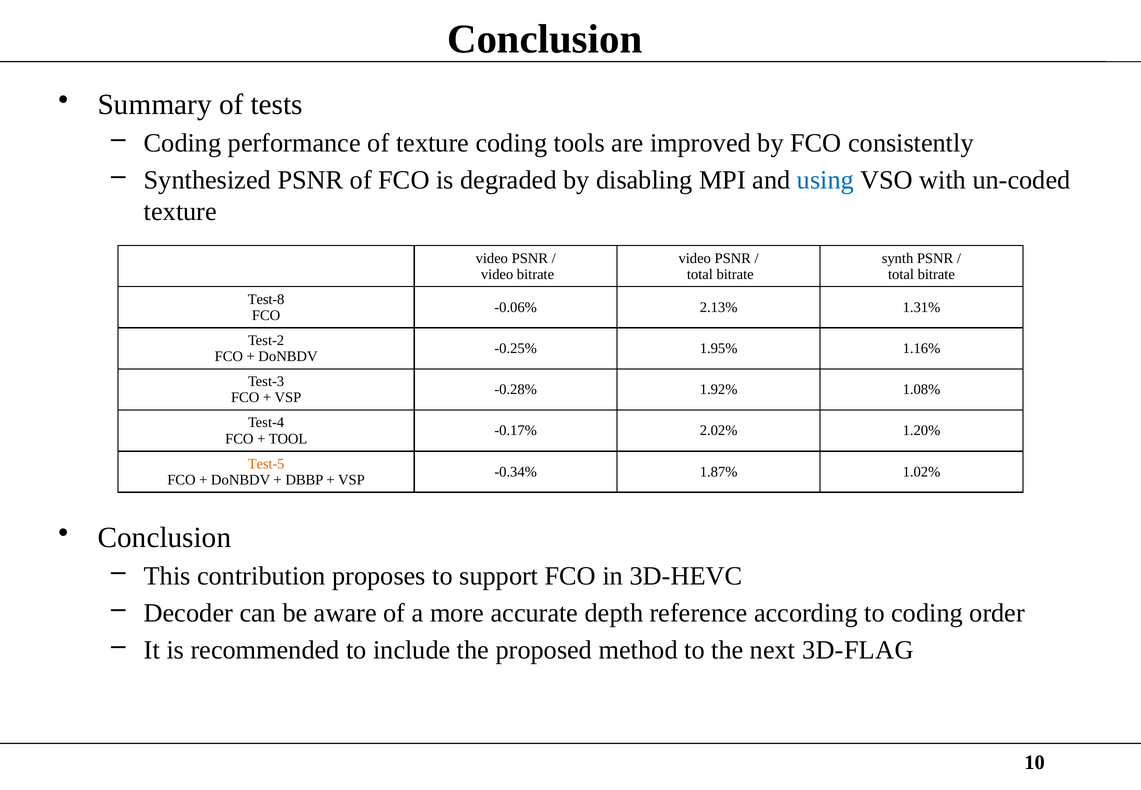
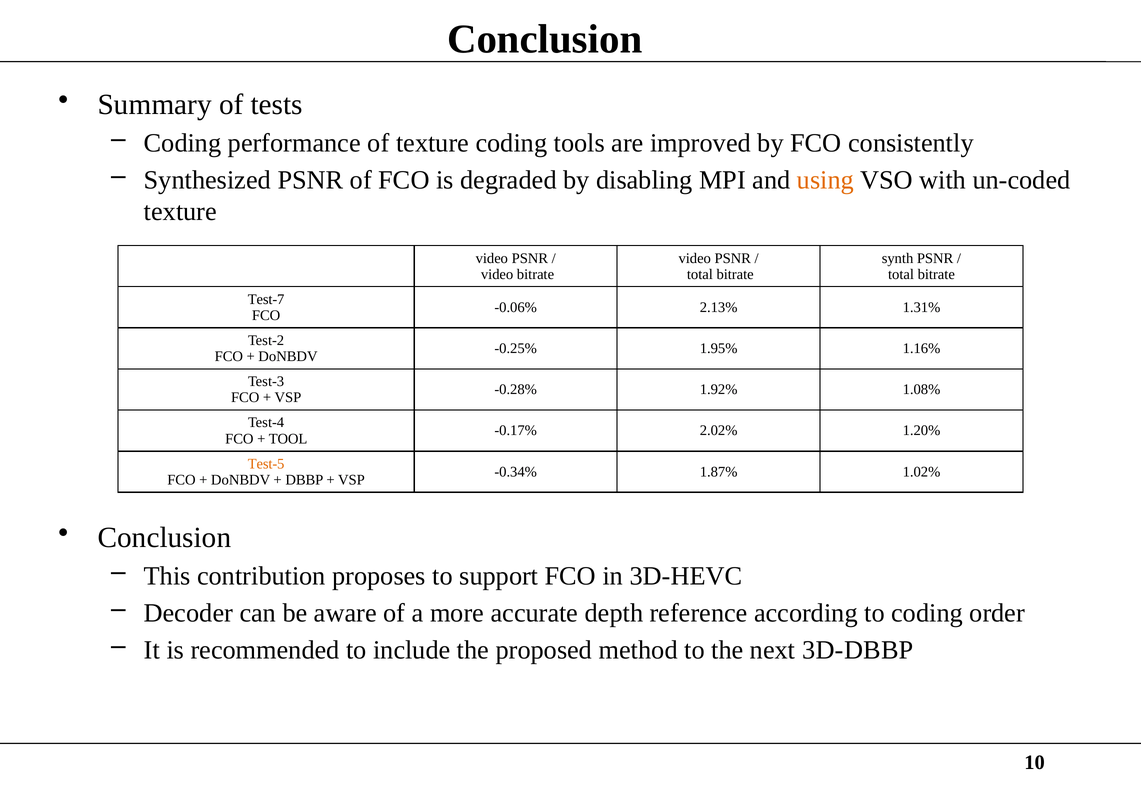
using colour: blue -> orange
Test-8: Test-8 -> Test-7
3D-FLAG: 3D-FLAG -> 3D-DBBP
